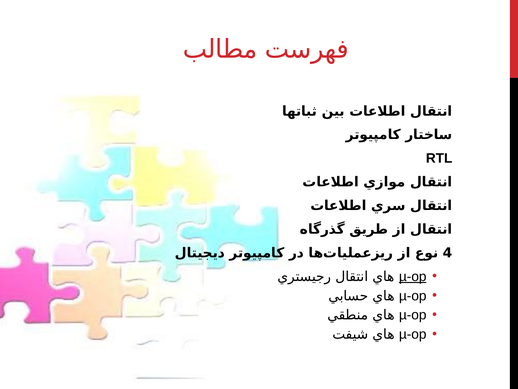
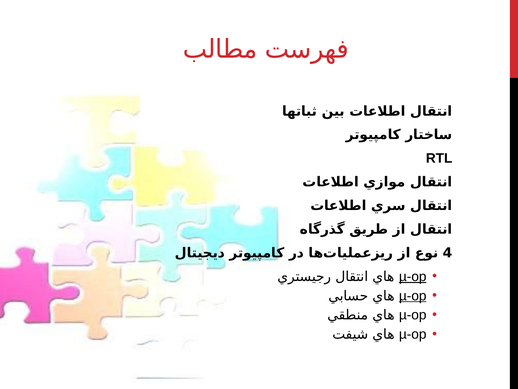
µ-op at (413, 295) underline: none -> present
